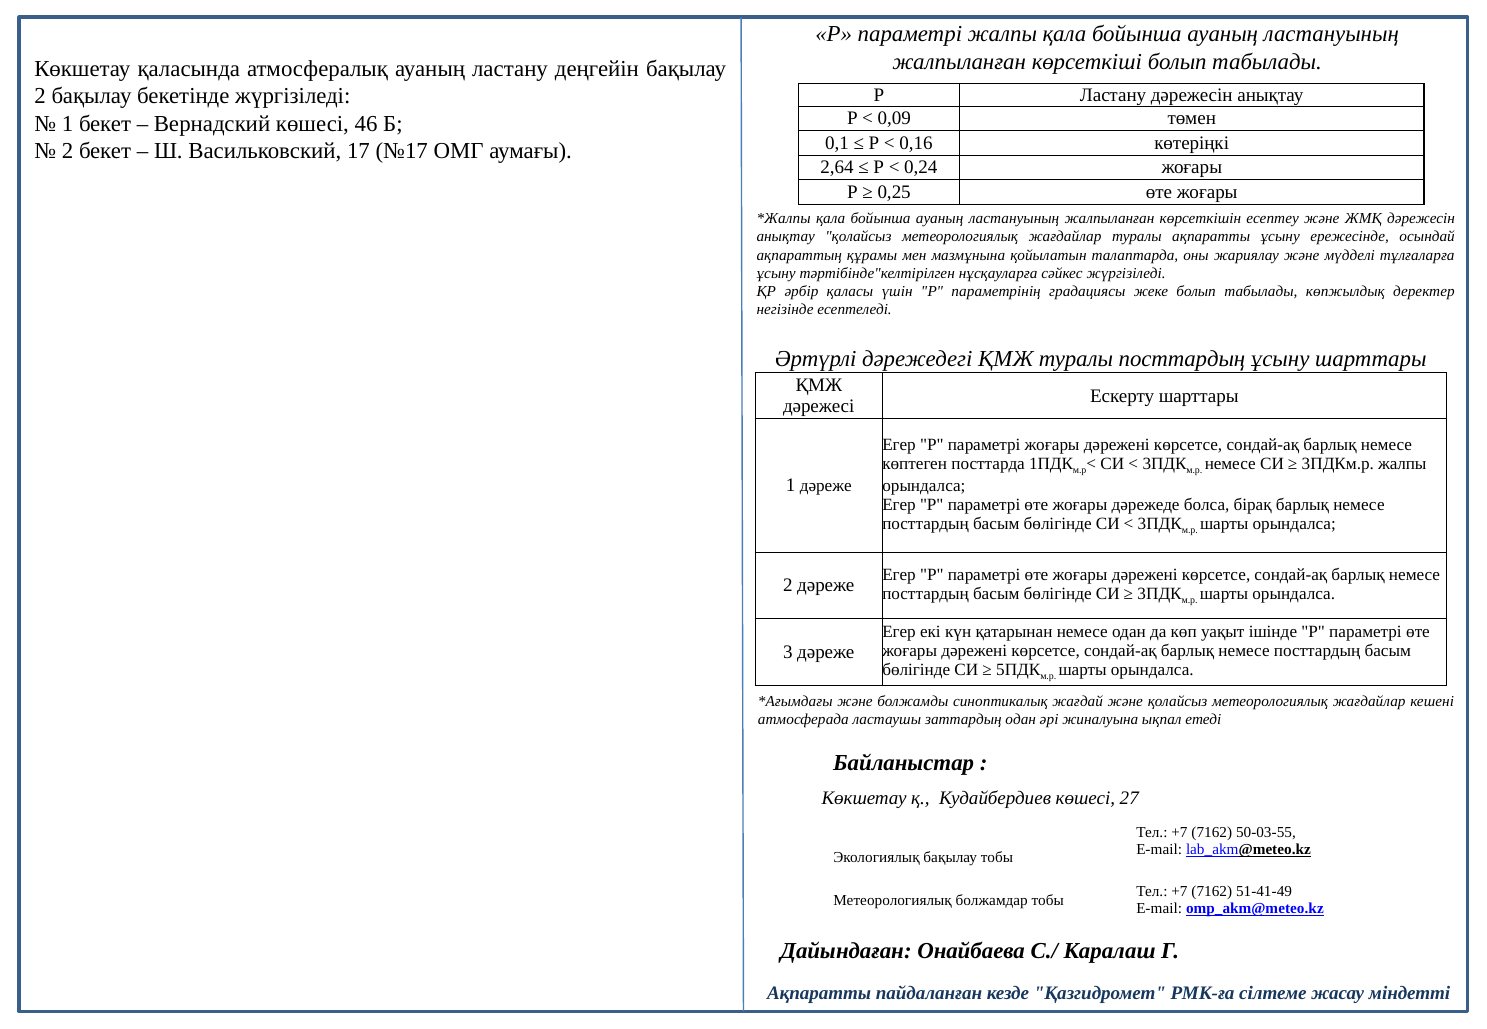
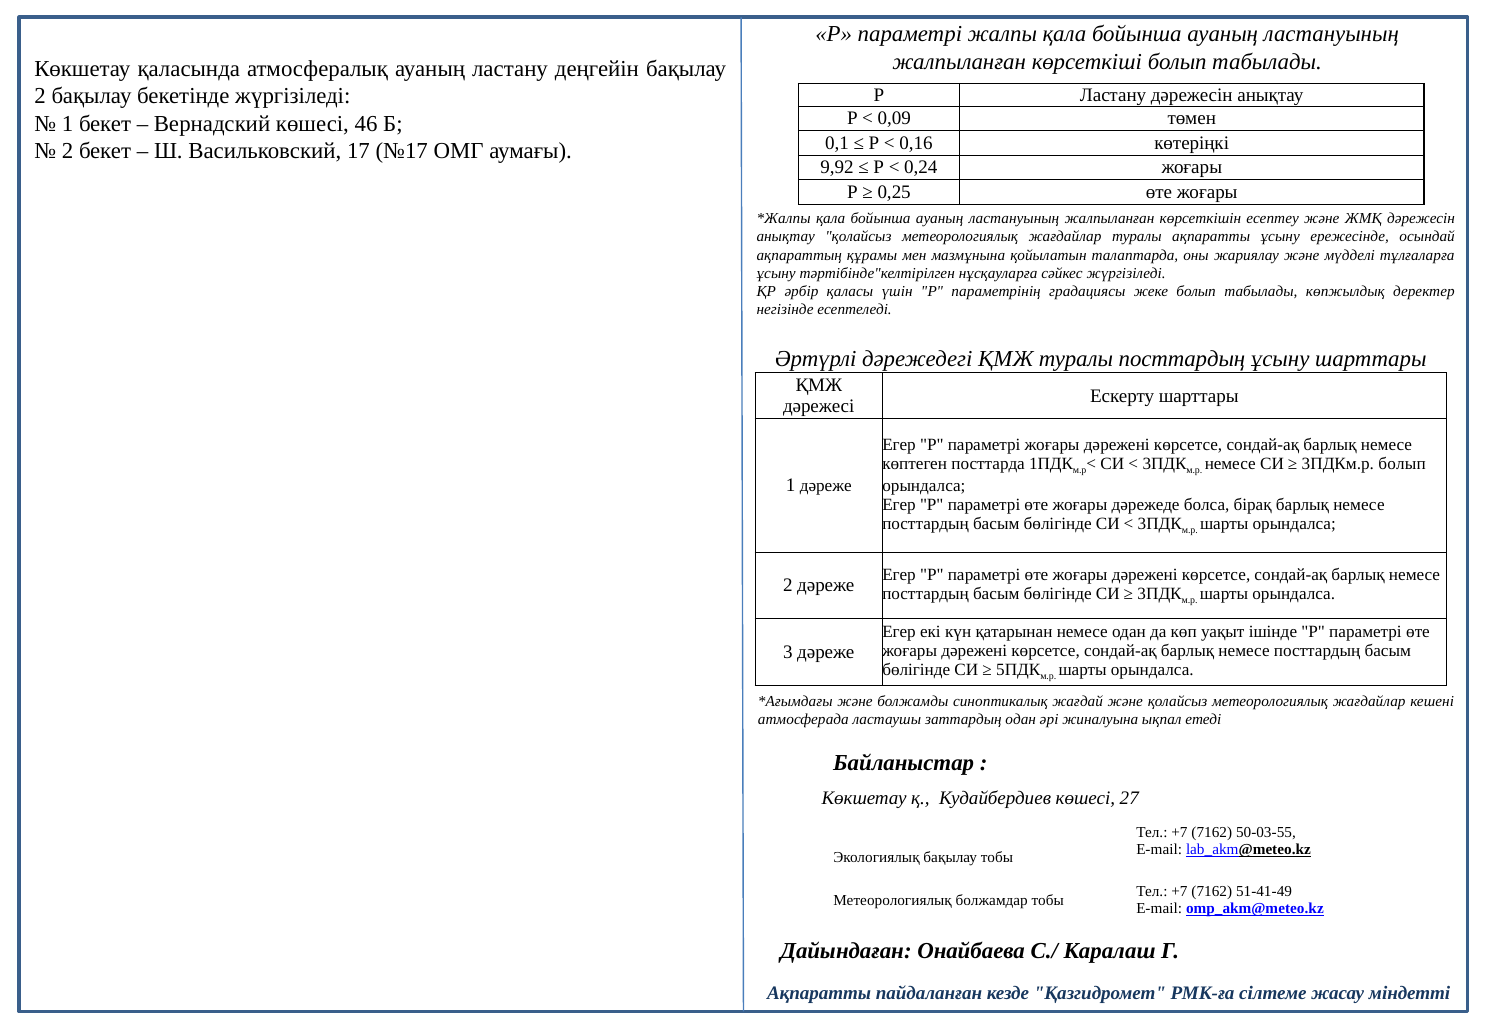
2,64: 2,64 -> 9,92
3ПДКм.р жалпы: жалпы -> болып
